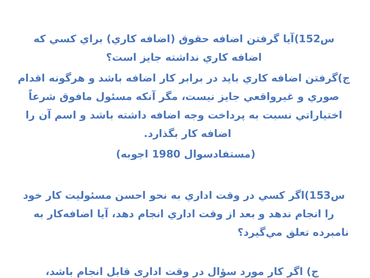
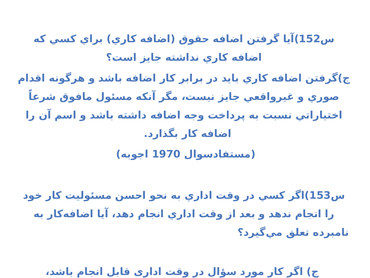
1980: 1980 -> 1970
